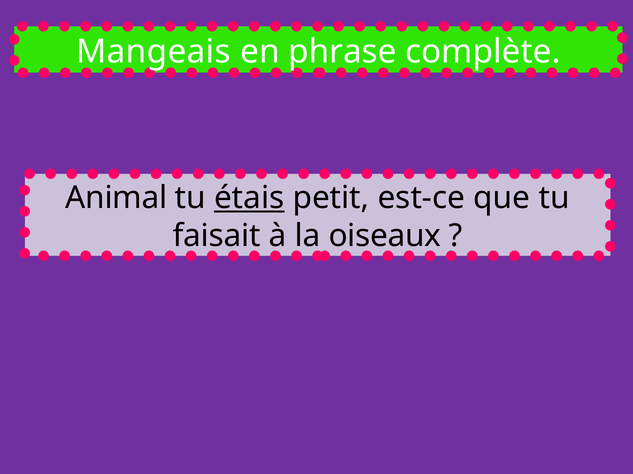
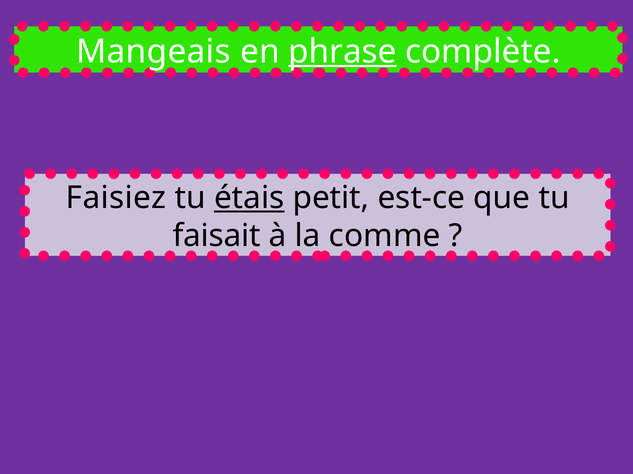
phrase underline: none -> present
Animal: Animal -> Faisiez
oiseaux: oiseaux -> comme
